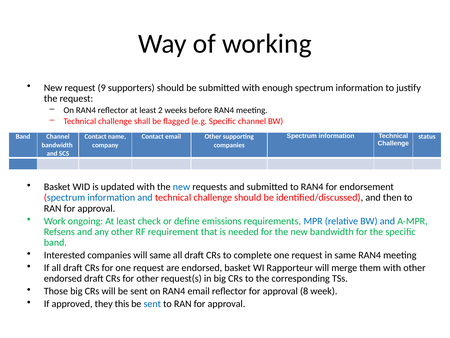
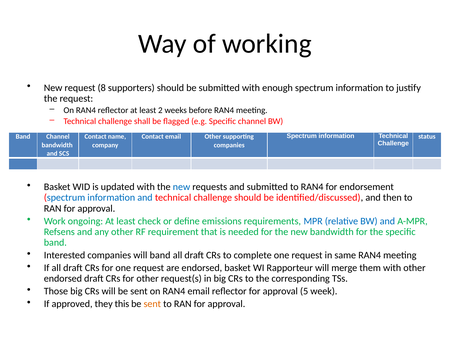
9: 9 -> 8
will same: same -> band
8: 8 -> 5
sent at (152, 303) colour: blue -> orange
